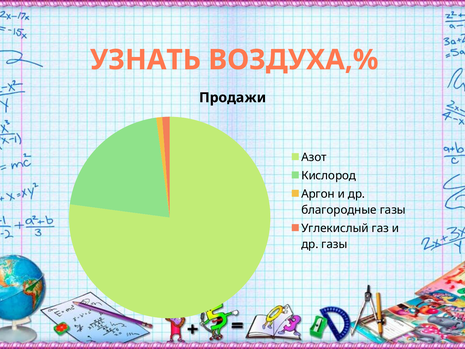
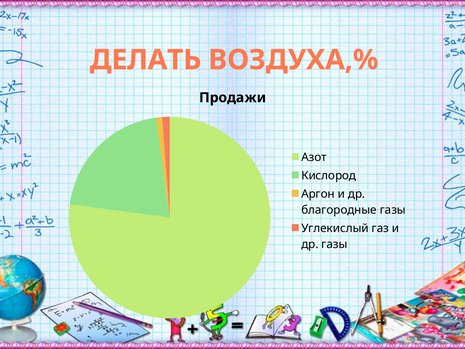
УЗНАТЬ: УЗНАТЬ -> ДЕЛАТЬ
